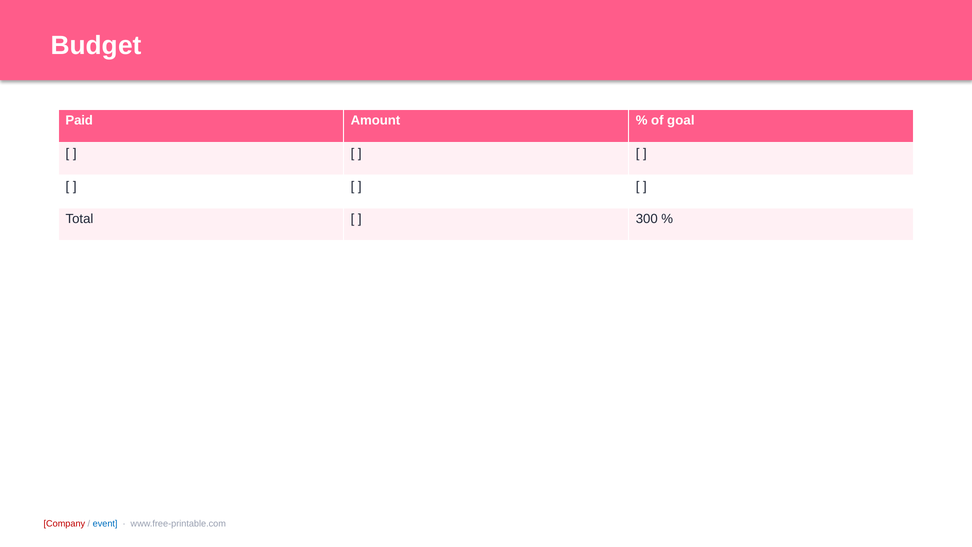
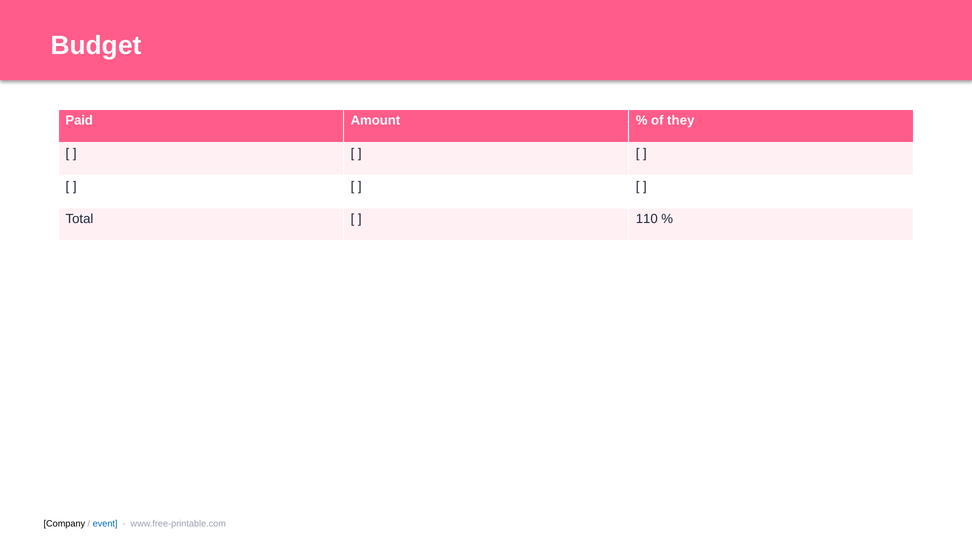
goal: goal -> they
300: 300 -> 110
Company colour: red -> black
